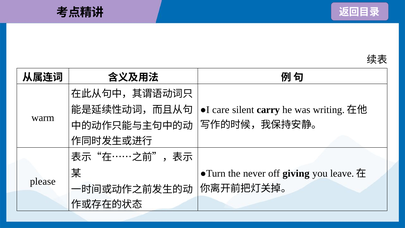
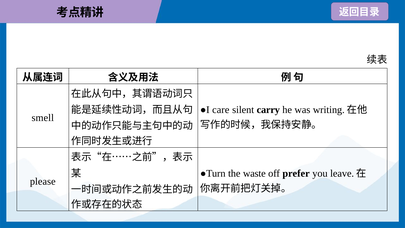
warm: warm -> smell
never: never -> waste
giving: giving -> prefer
